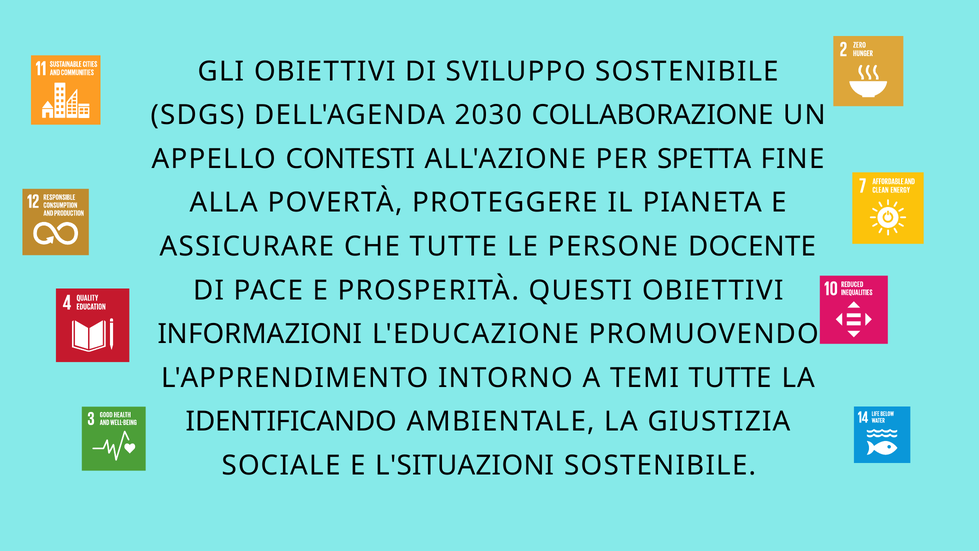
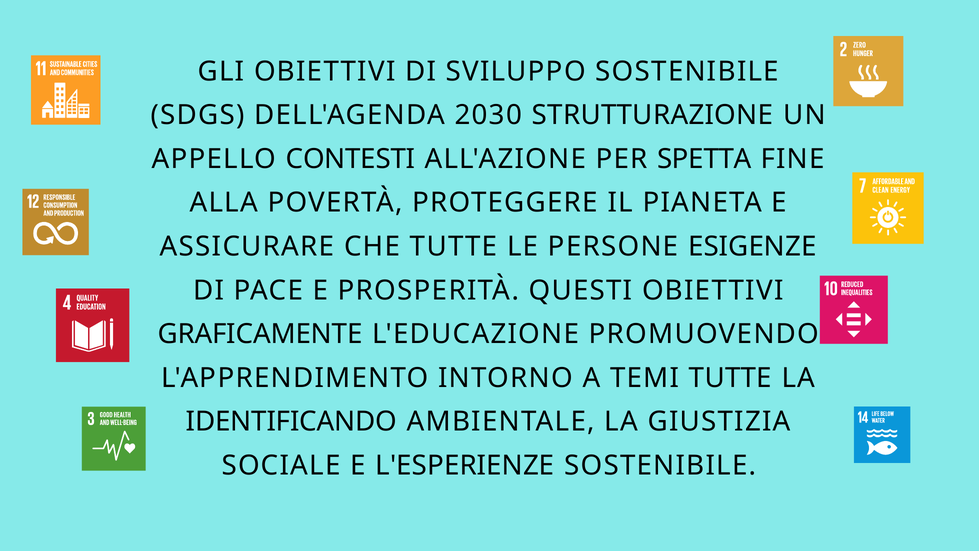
COLLABORAZIONE: COLLABORAZIONE -> STRUTTURAZIONE
DOCENTE: DOCENTE -> ESIGENZE
INFORMAZIONI: INFORMAZIONI -> GRAFICAMENTE
L'SITUAZIONI: L'SITUAZIONI -> L'ESPERIENZE
